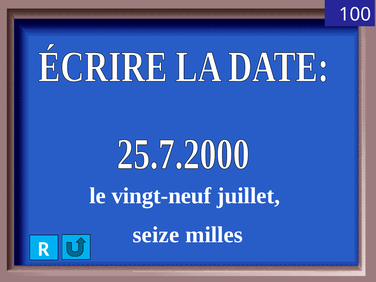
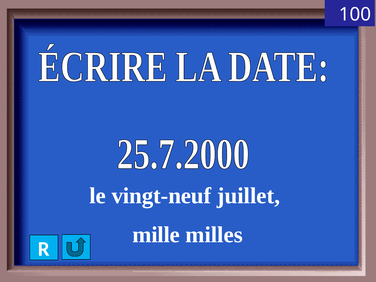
seize: seize -> mille
